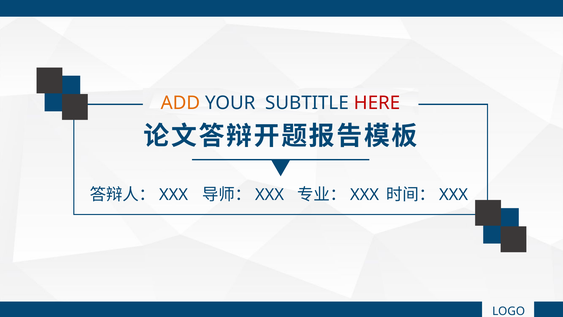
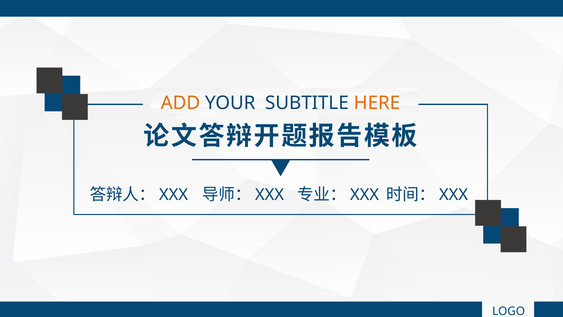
HERE colour: red -> orange
